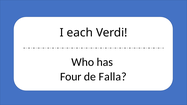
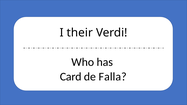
each: each -> their
Four: Four -> Card
